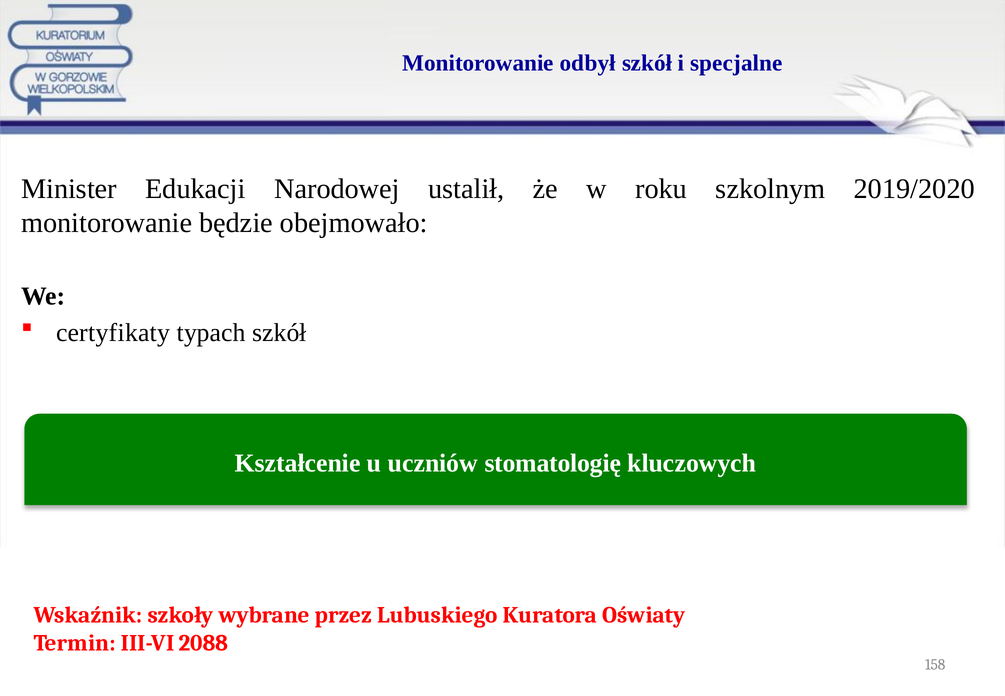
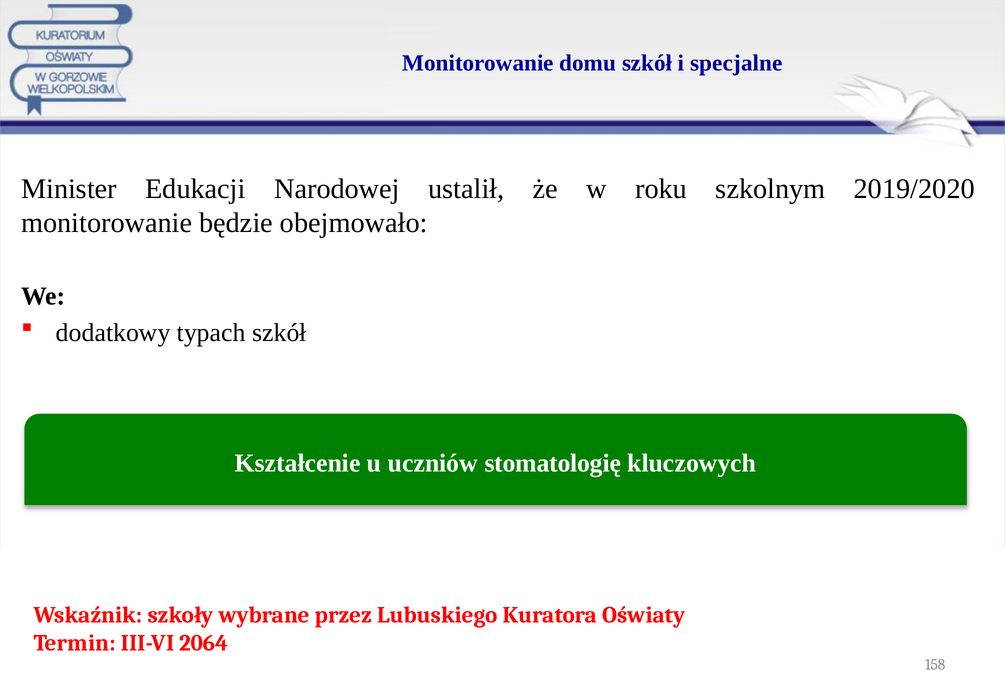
odbył: odbył -> domu
certyfikaty: certyfikaty -> dodatkowy
2088: 2088 -> 2064
